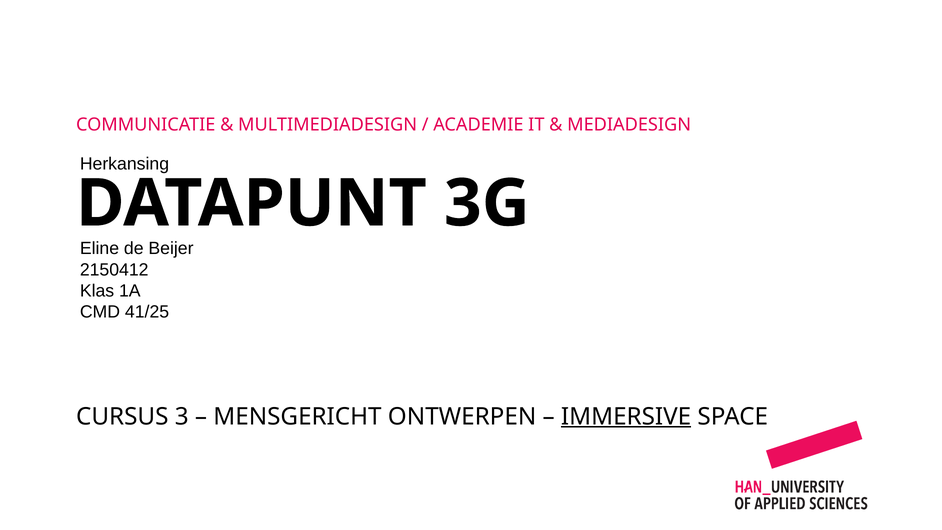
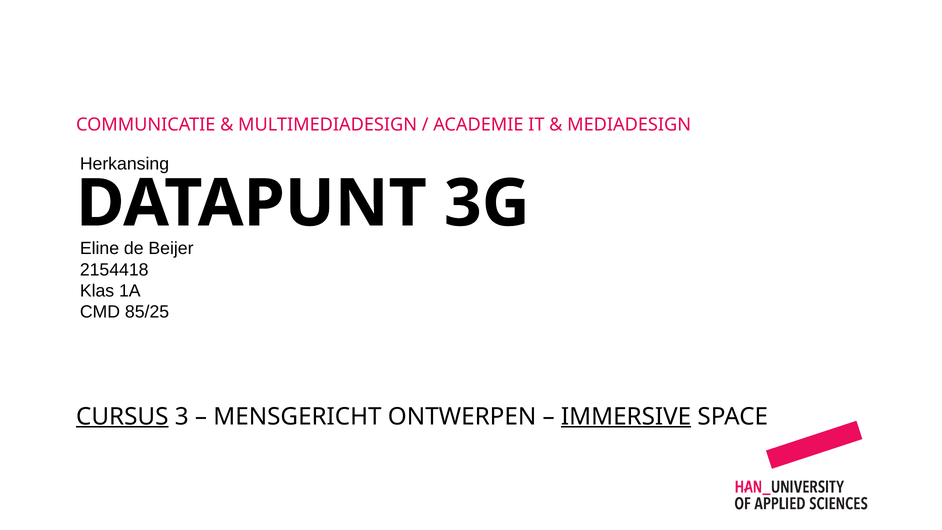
2150412: 2150412 -> 2154418
41/25: 41/25 -> 85/25
CURSUS underline: none -> present
